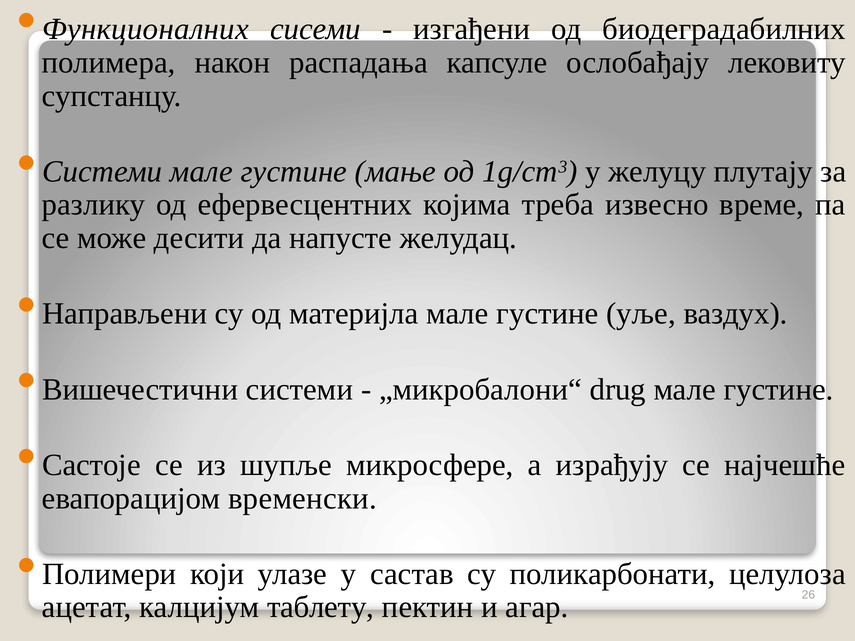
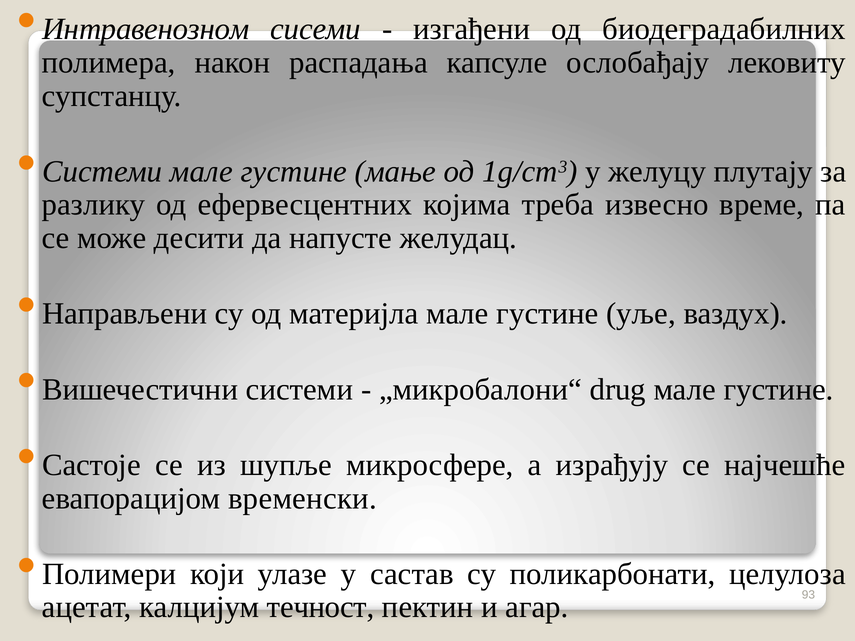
Функционалних: Функционалних -> Интравенозном
таблету: таблету -> течност
26: 26 -> 93
